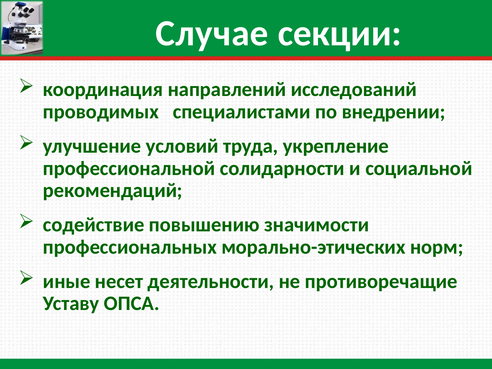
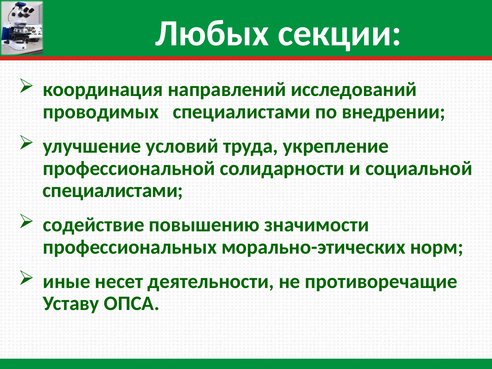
Случае: Случае -> Любых
рекомендаций at (113, 190): рекомендаций -> специалистами
